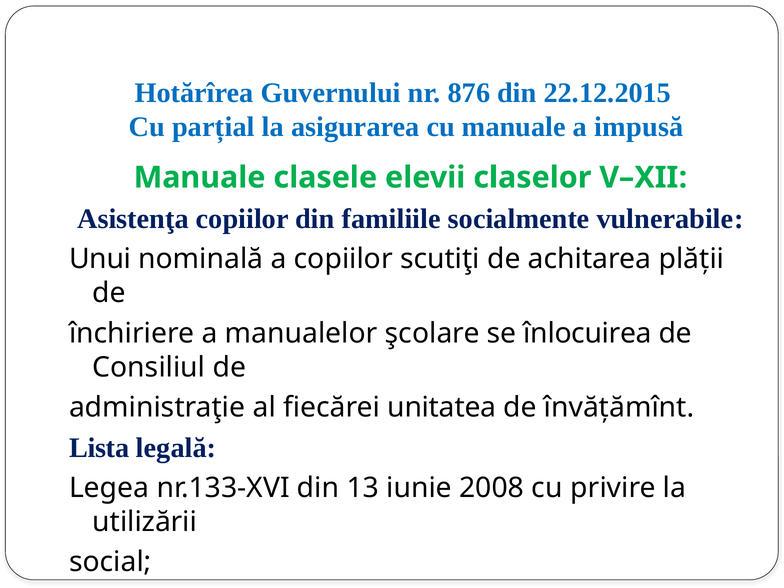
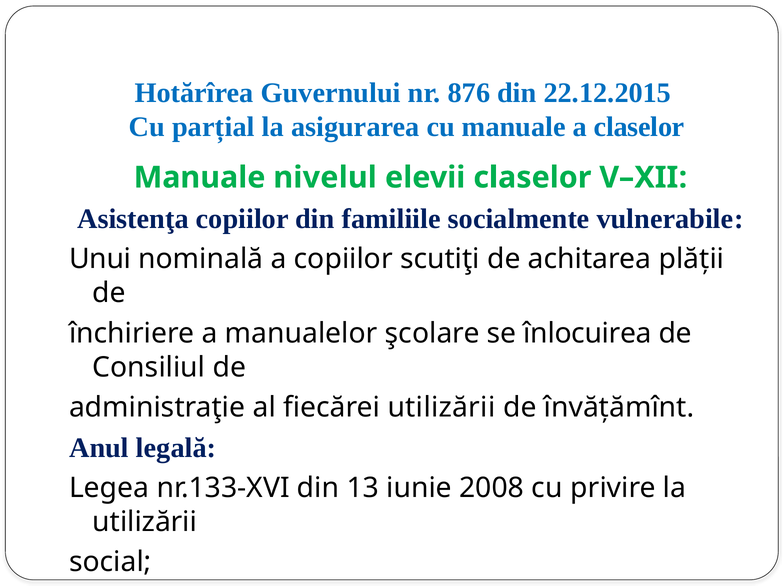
a impusă: impusă -> claselor
clasele: clasele -> nivelul
fiecărei unitatea: unitatea -> utilizării
Lista: Lista -> Anul
